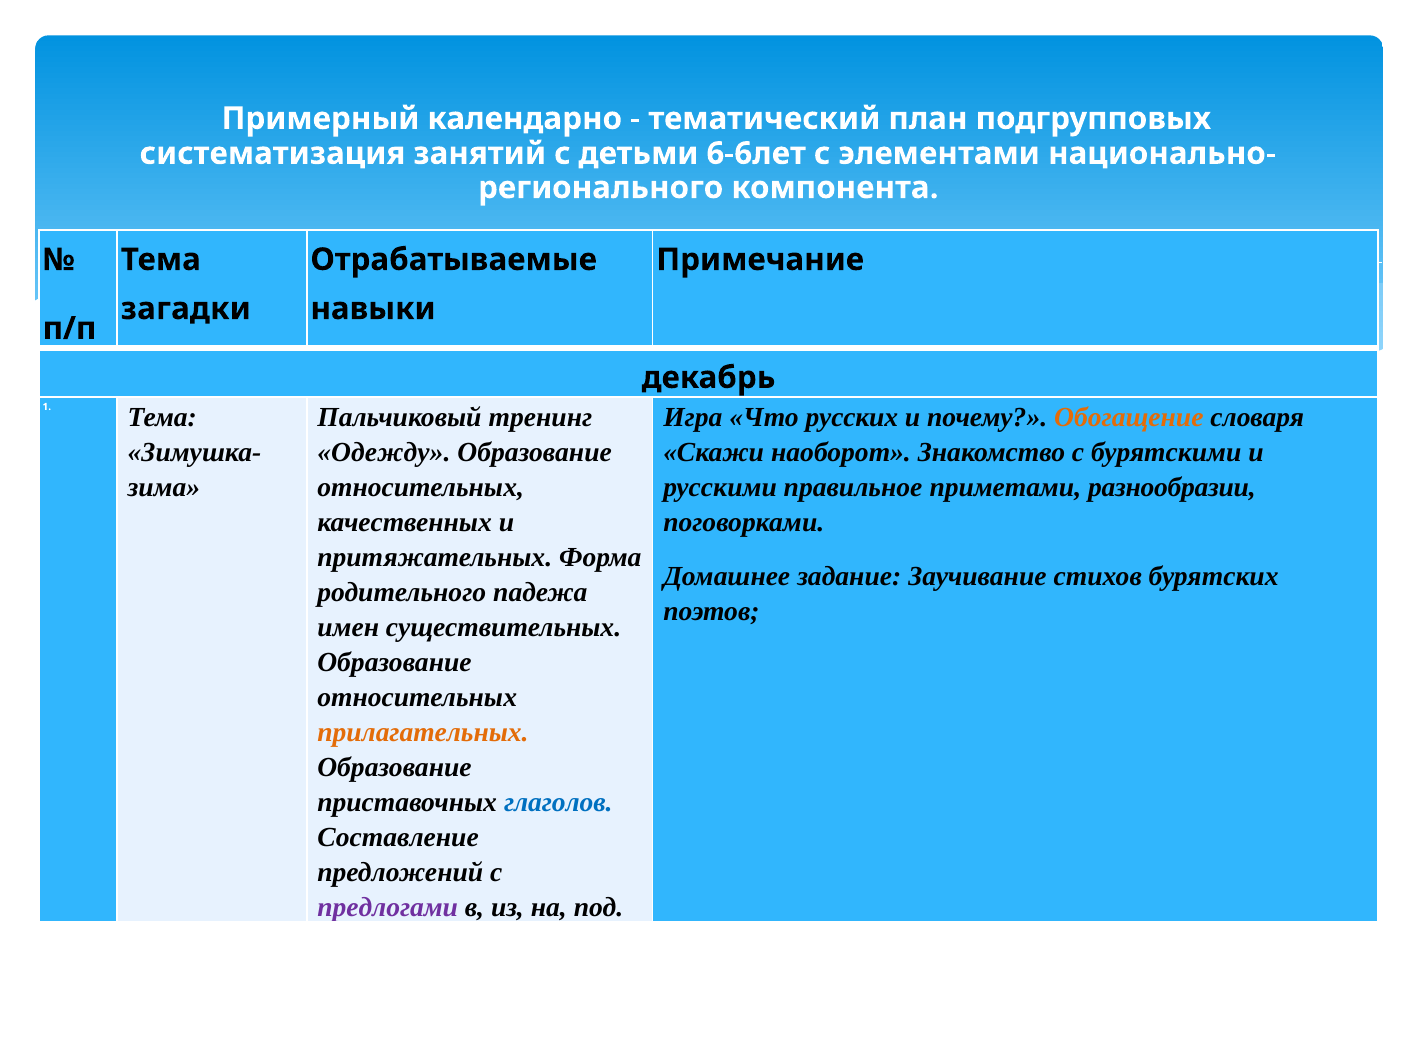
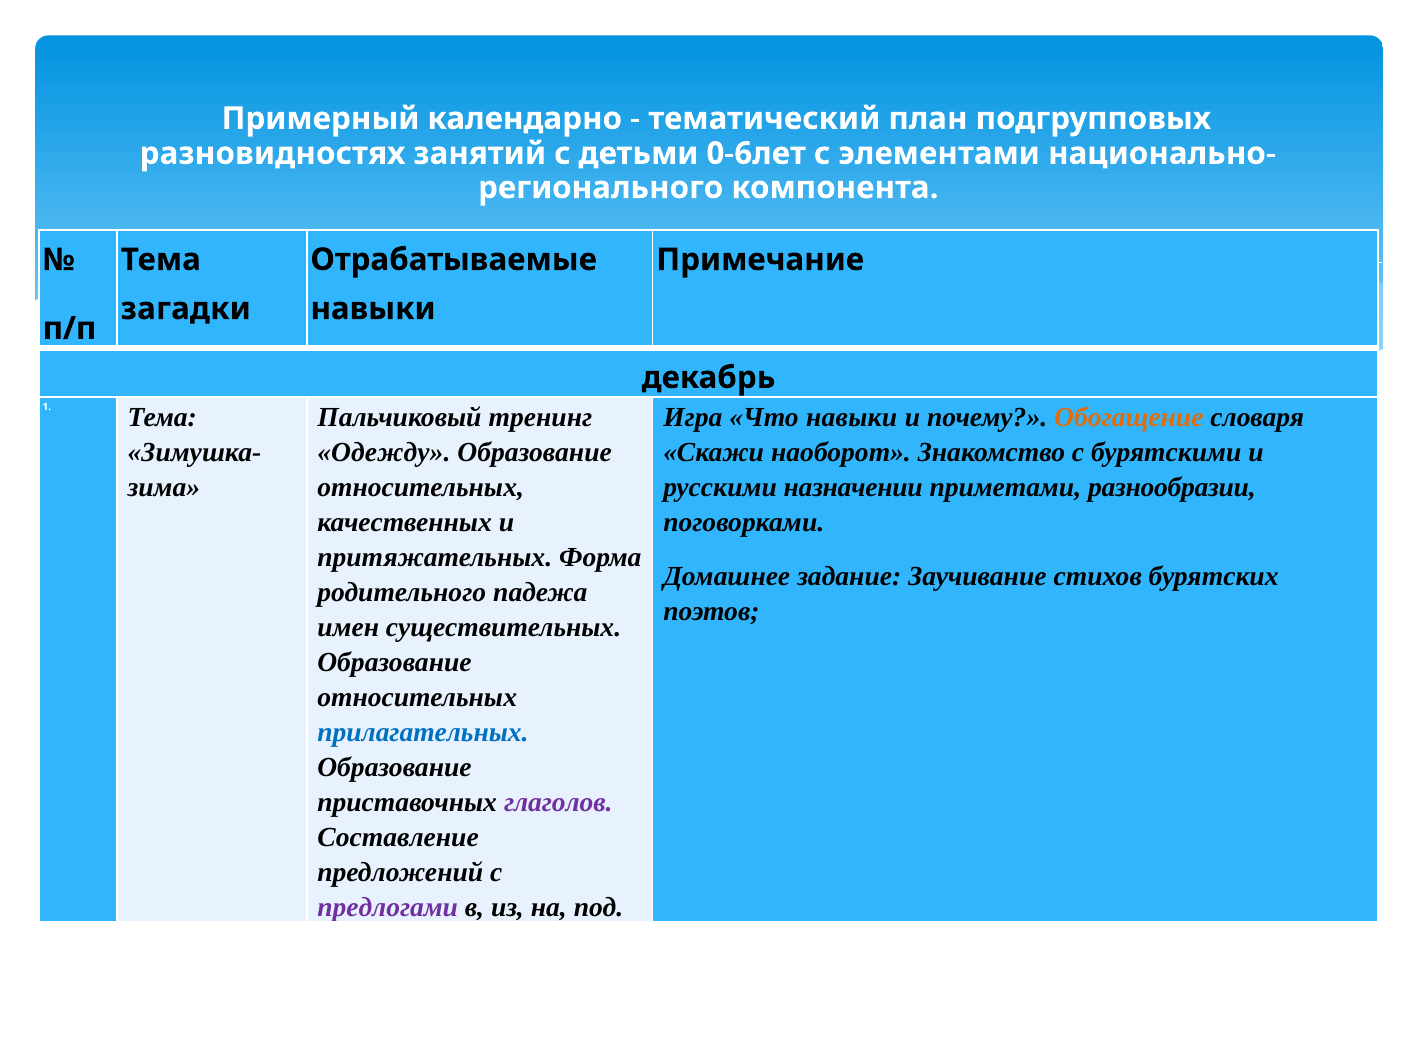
систематизация: систематизация -> разновидностях
6-6лет: 6-6лет -> 0-6лет
Что русских: русских -> навыки
правильное: правильное -> назначении
прилагательных colour: orange -> blue
глаголов colour: blue -> purple
